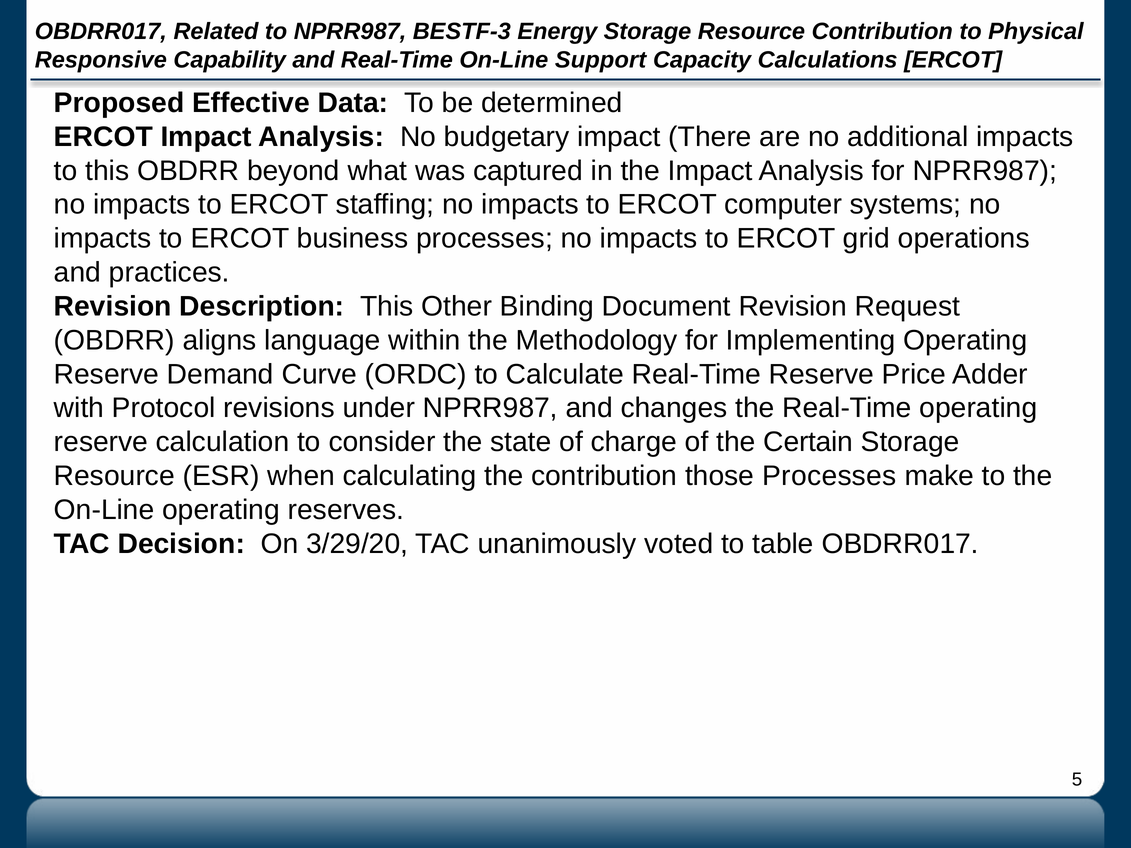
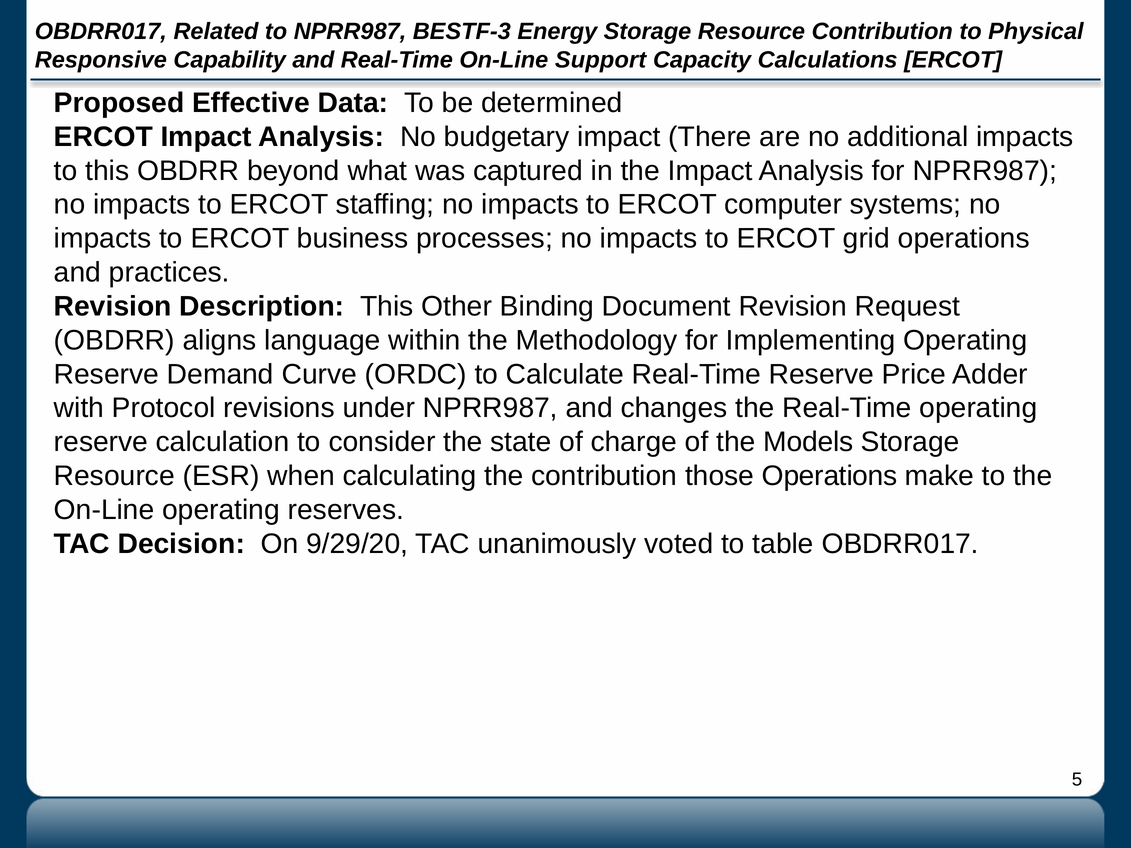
Certain: Certain -> Models
those Processes: Processes -> Operations
3/29/20: 3/29/20 -> 9/29/20
